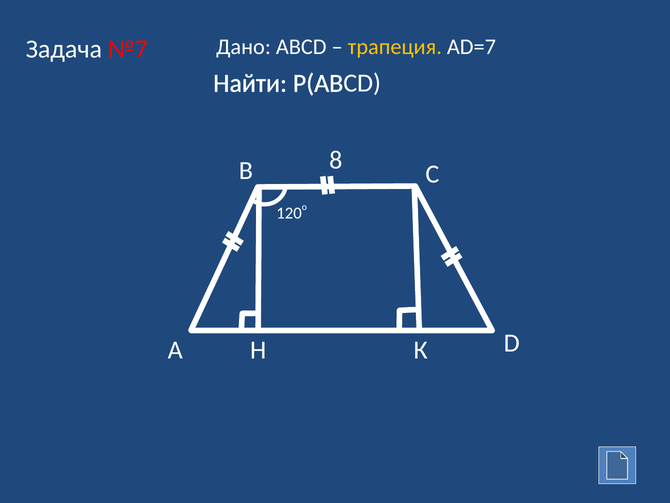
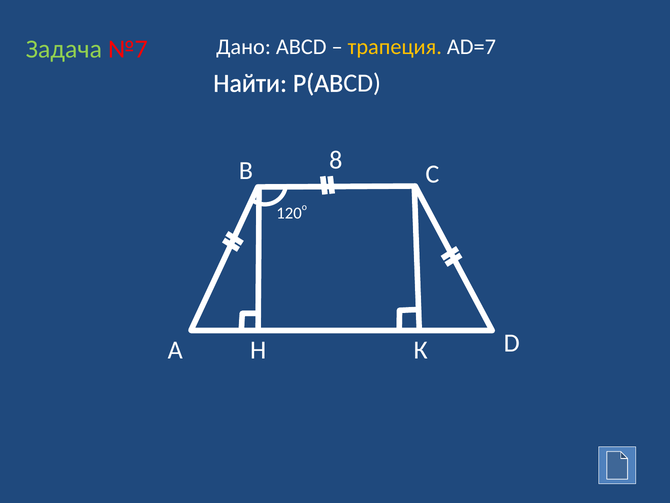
Задача colour: white -> light green
